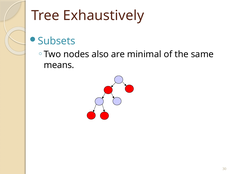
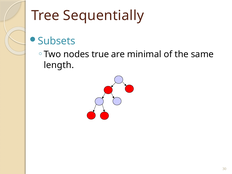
Exhaustively: Exhaustively -> Sequentially
also: also -> true
means: means -> length
